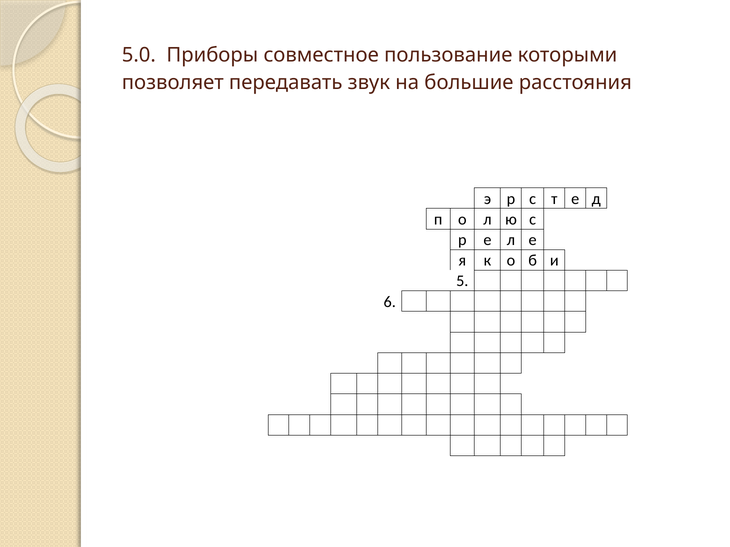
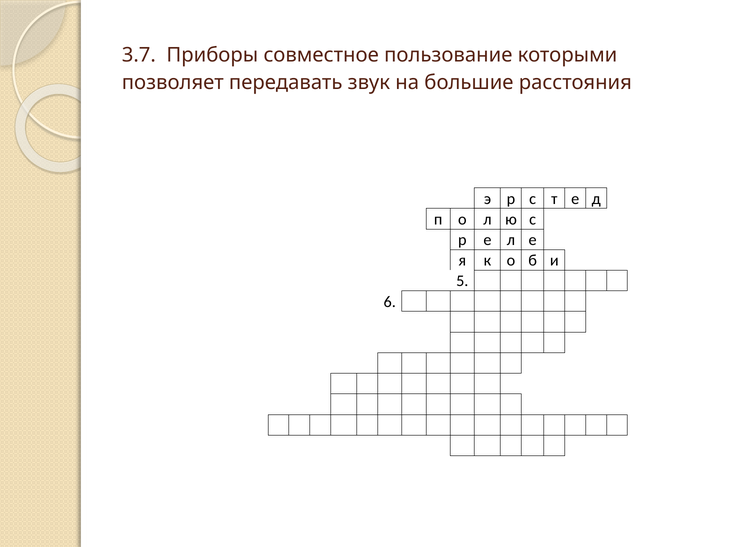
5.0: 5.0 -> 3.7
